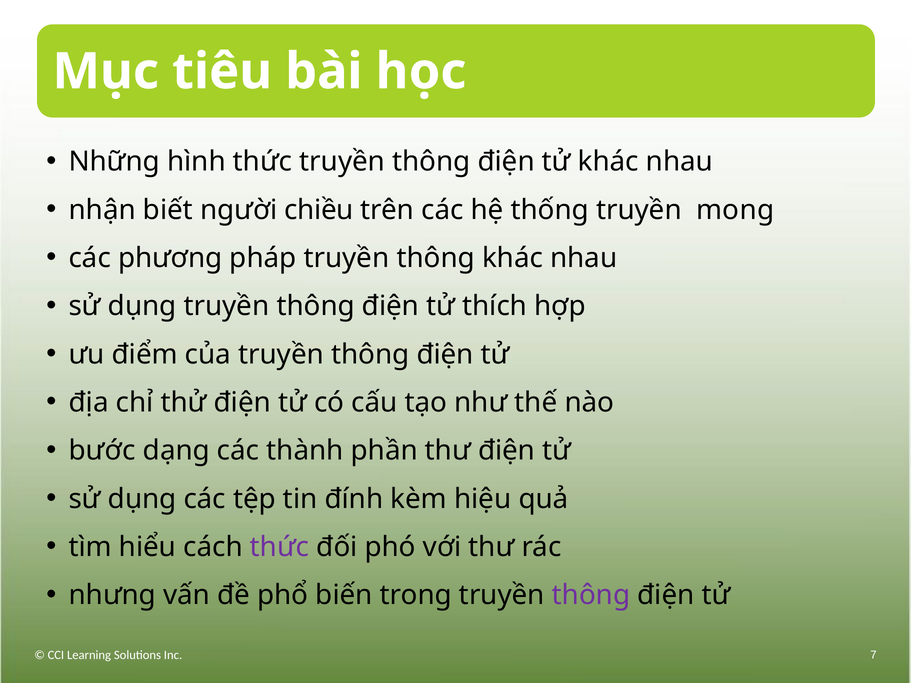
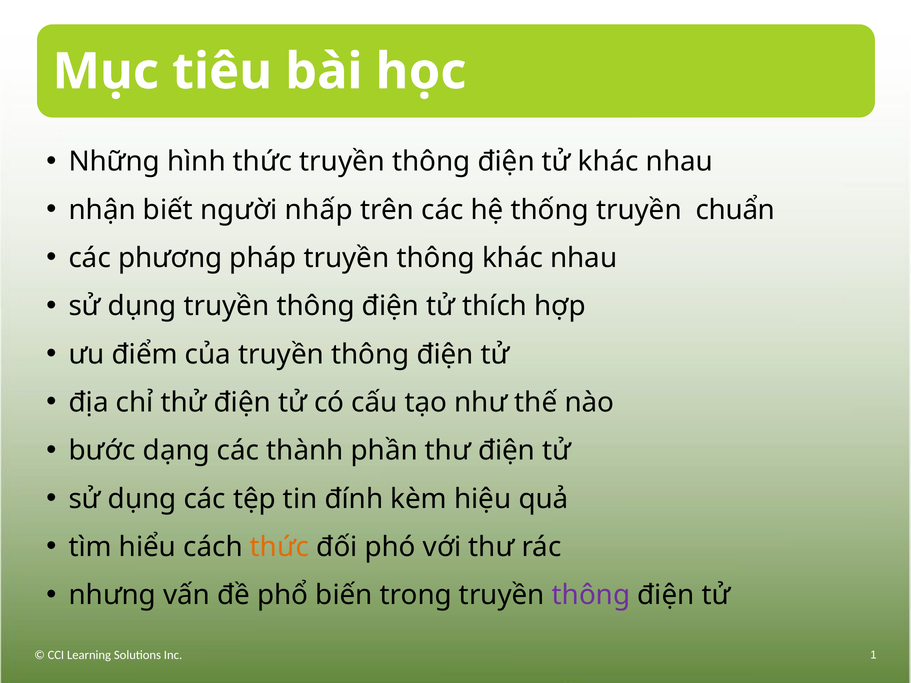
chiều: chiều -> nhấp
mong: mong -> chuẩn
thức at (280, 547) colour: purple -> orange
7: 7 -> 1
